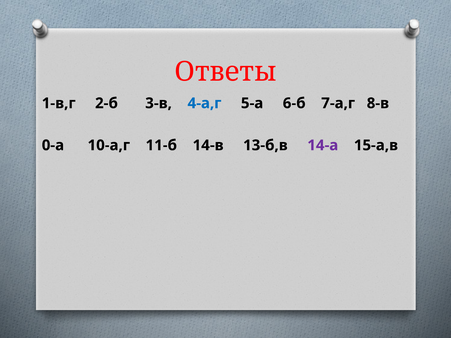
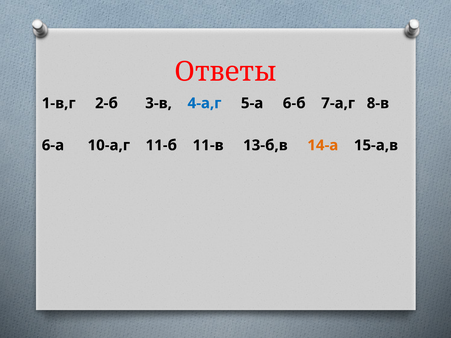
0-а: 0-а -> 6-а
14-в: 14-в -> 11-в
14-а colour: purple -> orange
